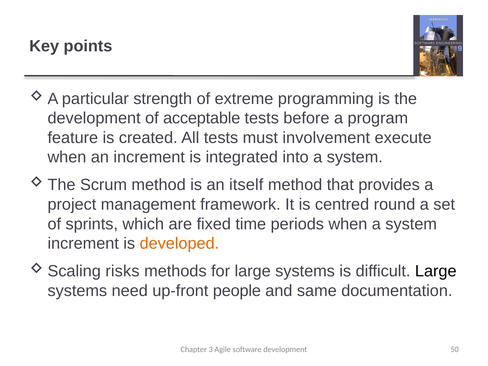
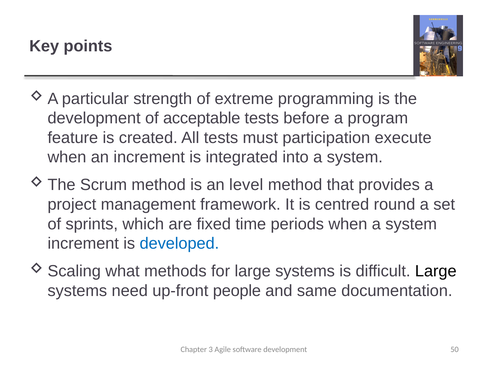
involvement: involvement -> participation
itself: itself -> level
developed colour: orange -> blue
risks: risks -> what
